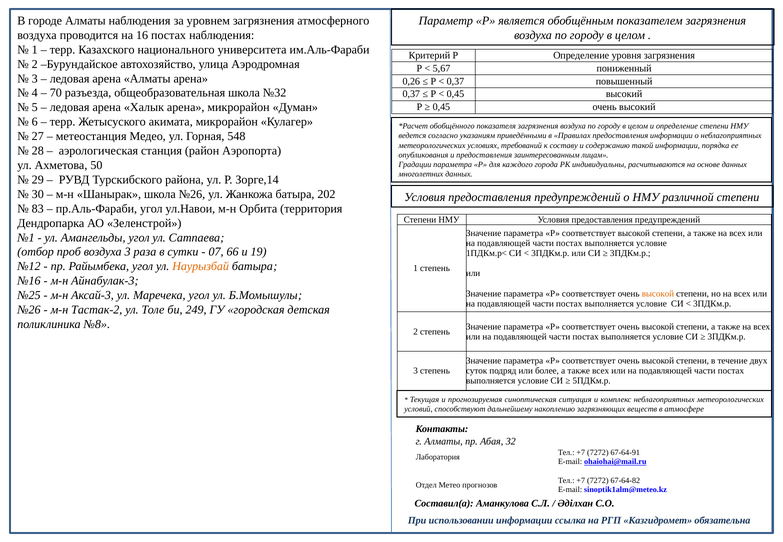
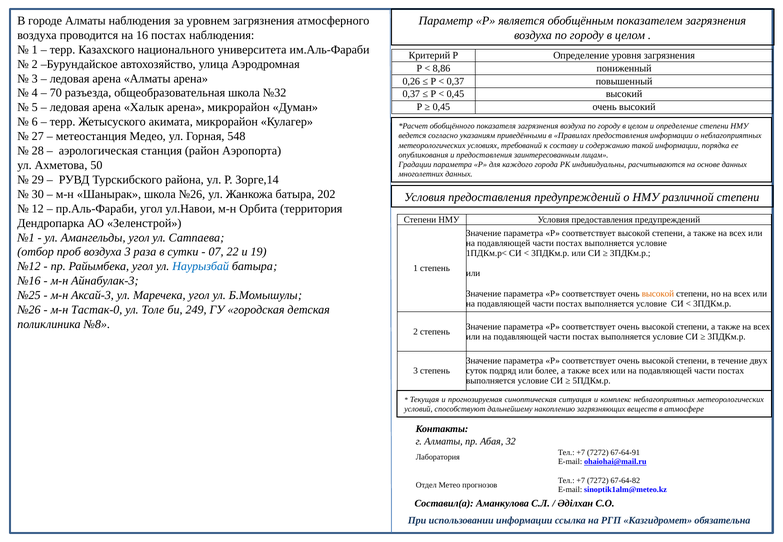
5,67: 5,67 -> 8,86
83: 83 -> 12
66: 66 -> 22
Наурызбай colour: orange -> blue
Тастак-2: Тастак-2 -> Тастак-0
